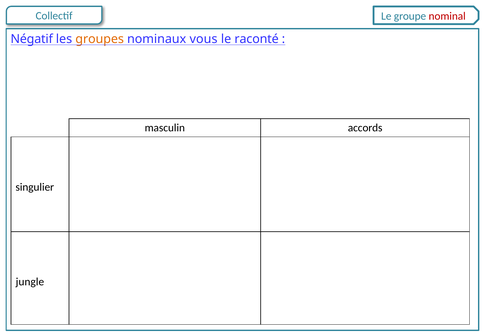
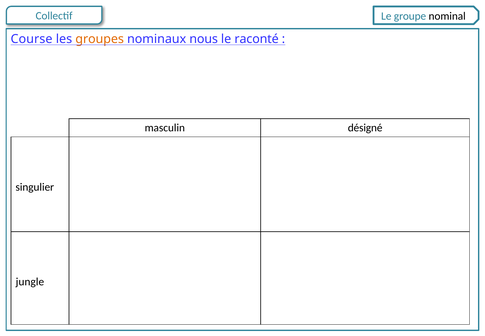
nominal colour: red -> black
Négatif: Négatif -> Course
vous: vous -> nous
accords: accords -> désigné
